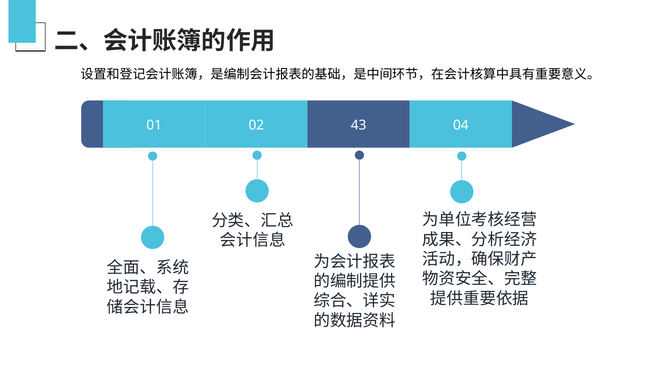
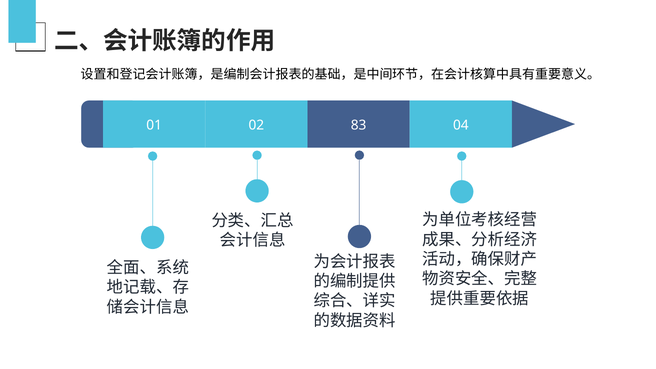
43: 43 -> 83
